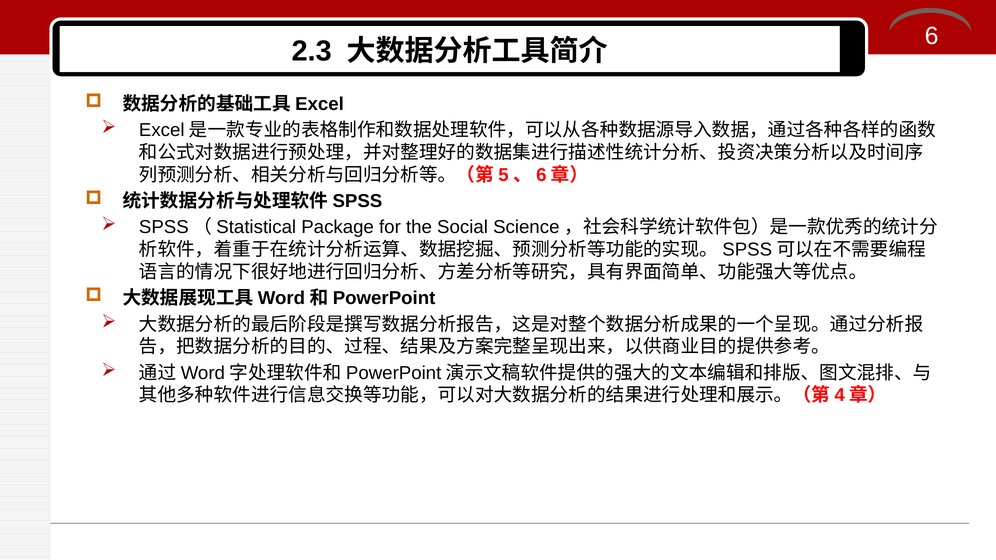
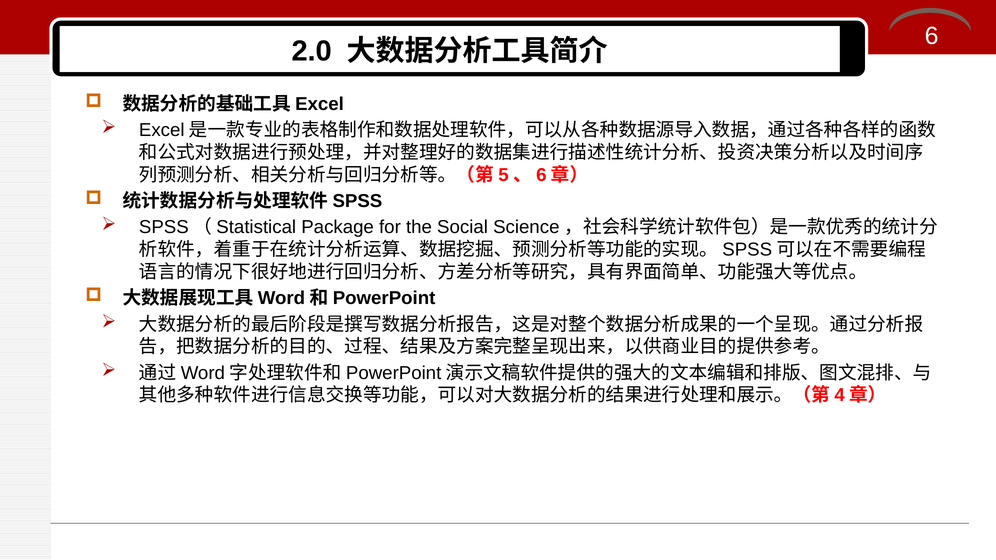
2.3: 2.3 -> 2.0
